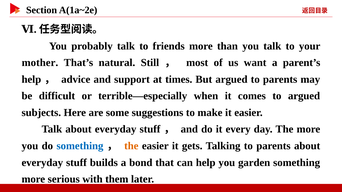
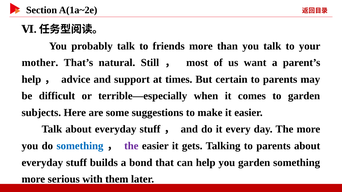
But argued: argued -> certain
to argued: argued -> garden
the at (131, 146) colour: orange -> purple
